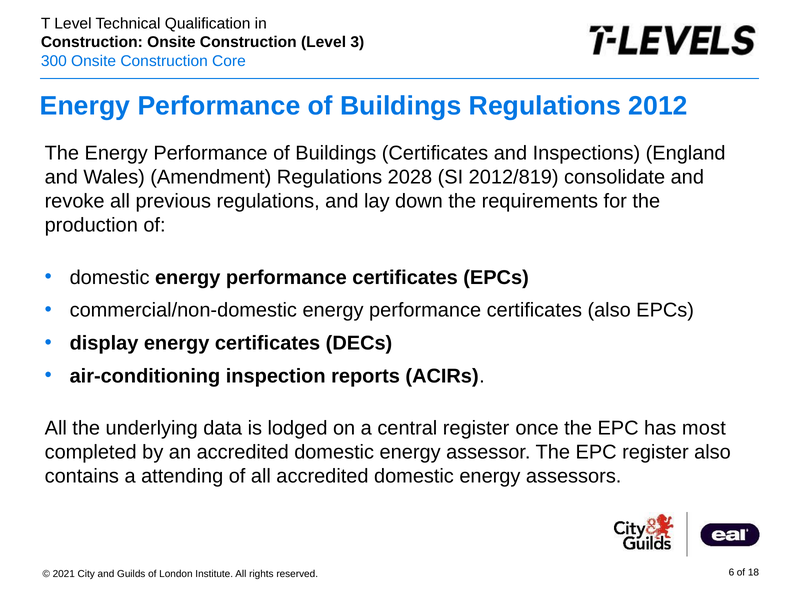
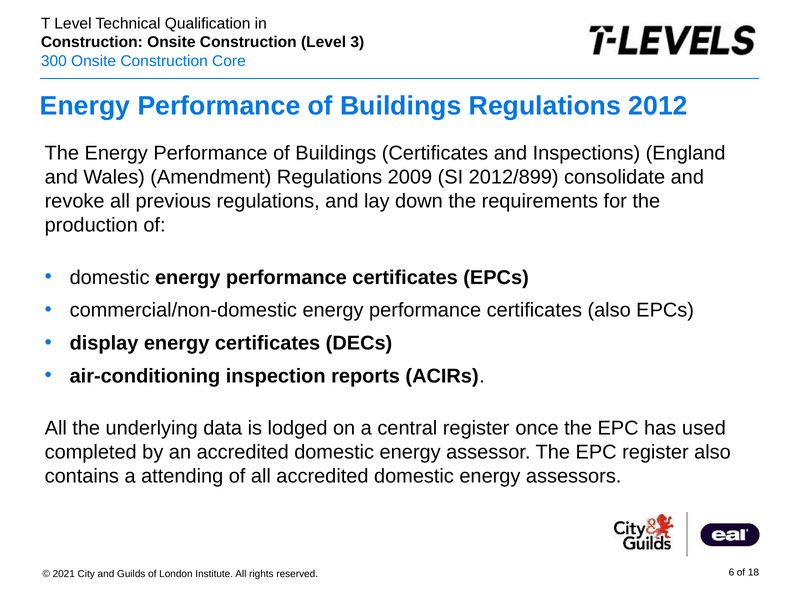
2028: 2028 -> 2009
2012/819: 2012/819 -> 2012/899
most: most -> used
